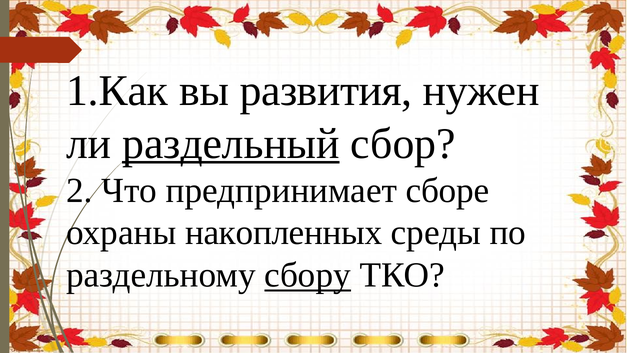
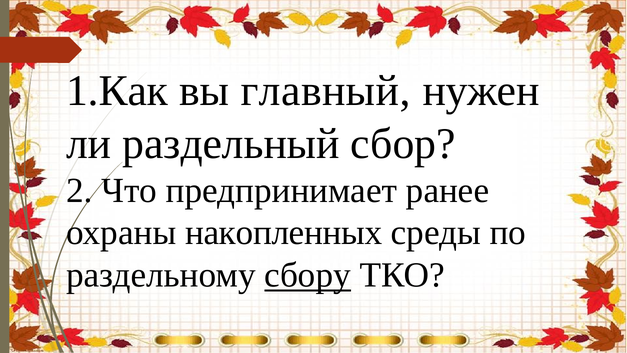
развития: развития -> главный
раздельный underline: present -> none
сборе: сборе -> ранее
